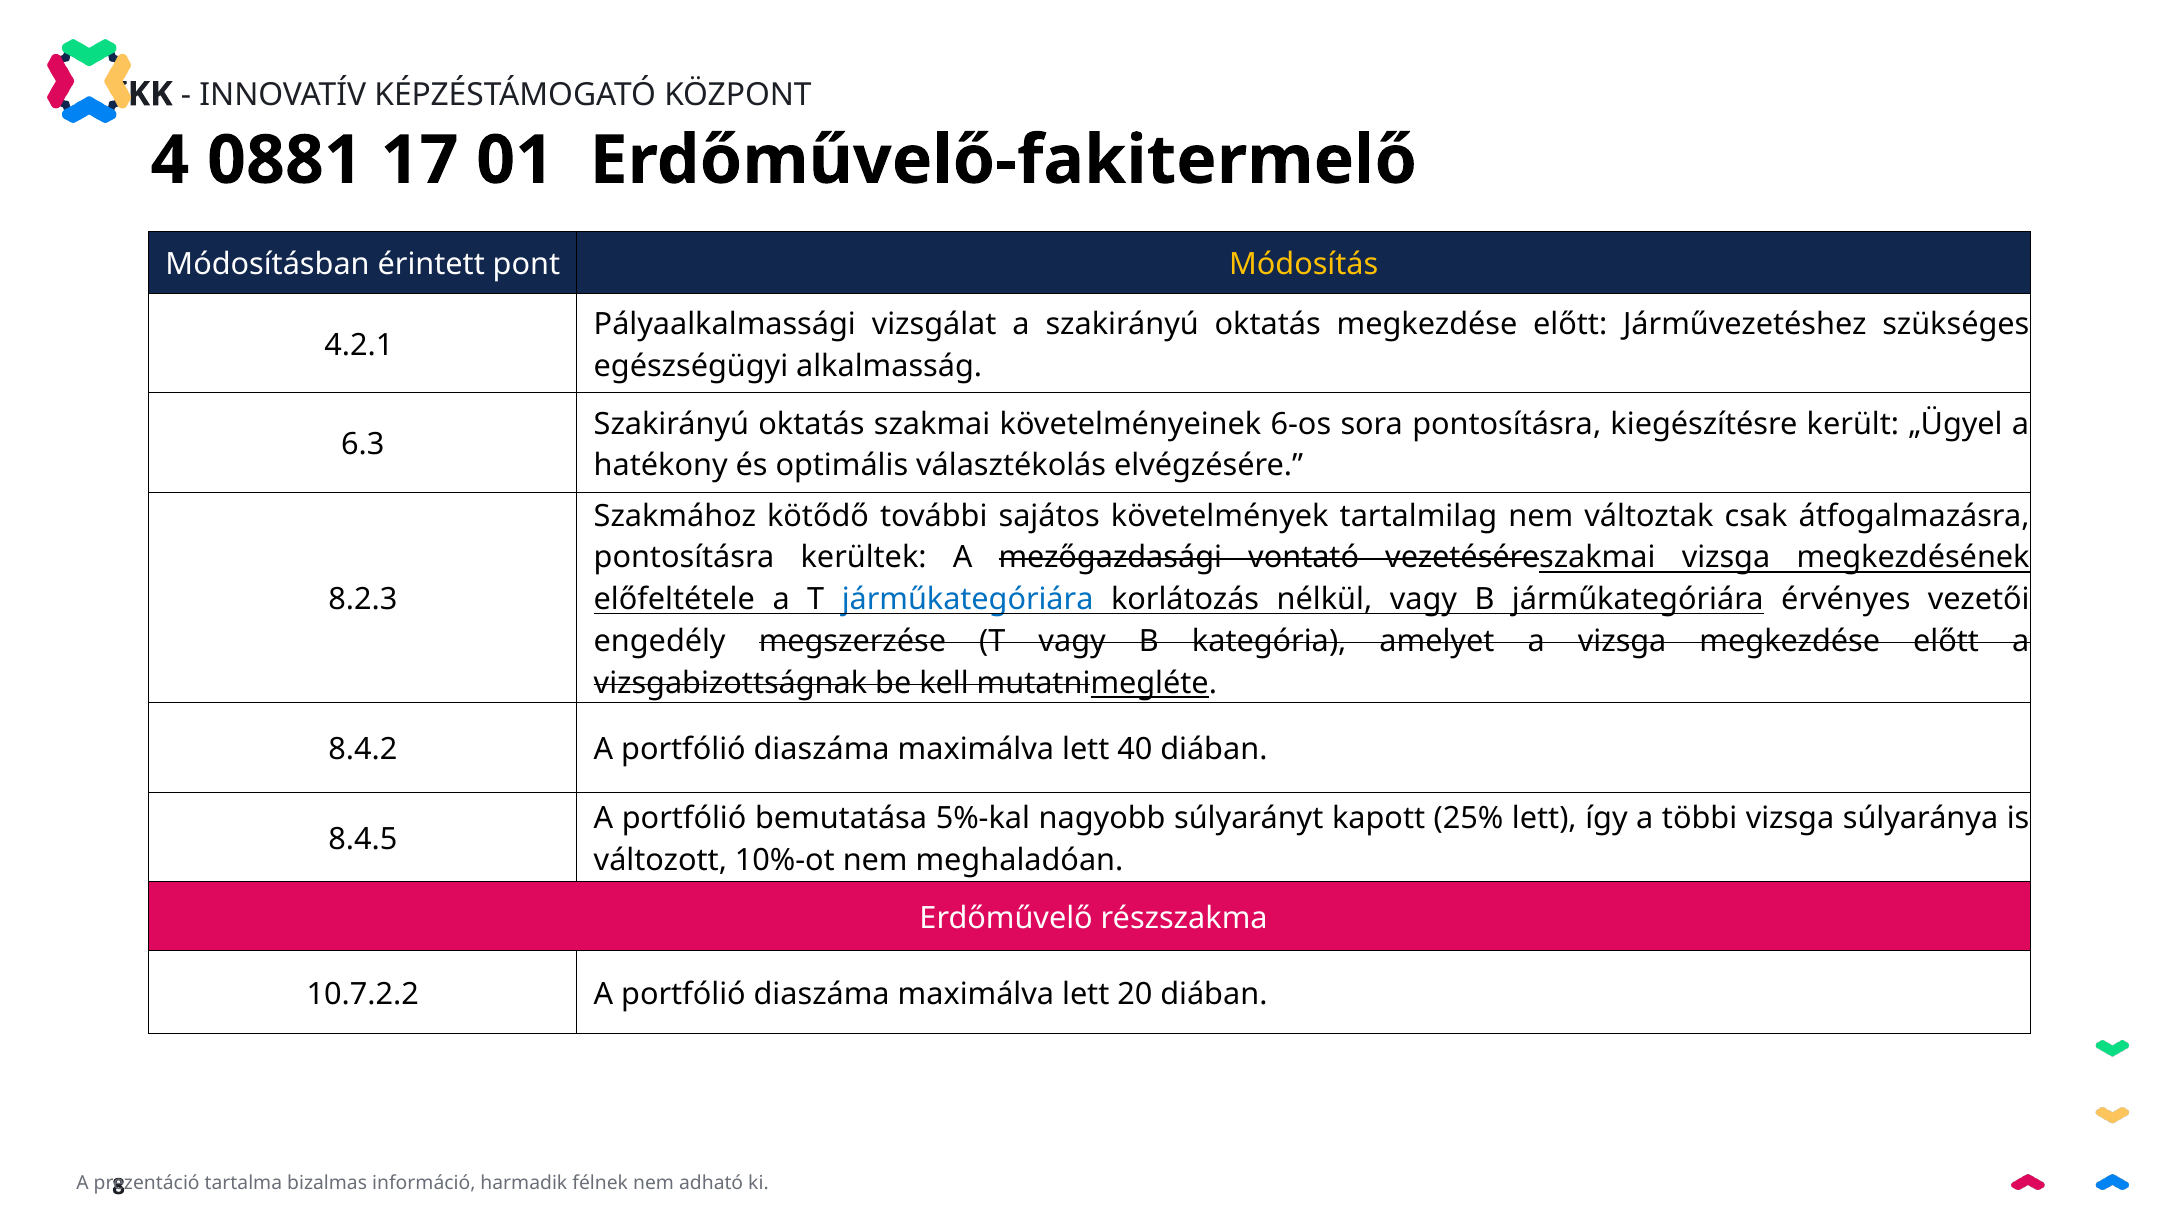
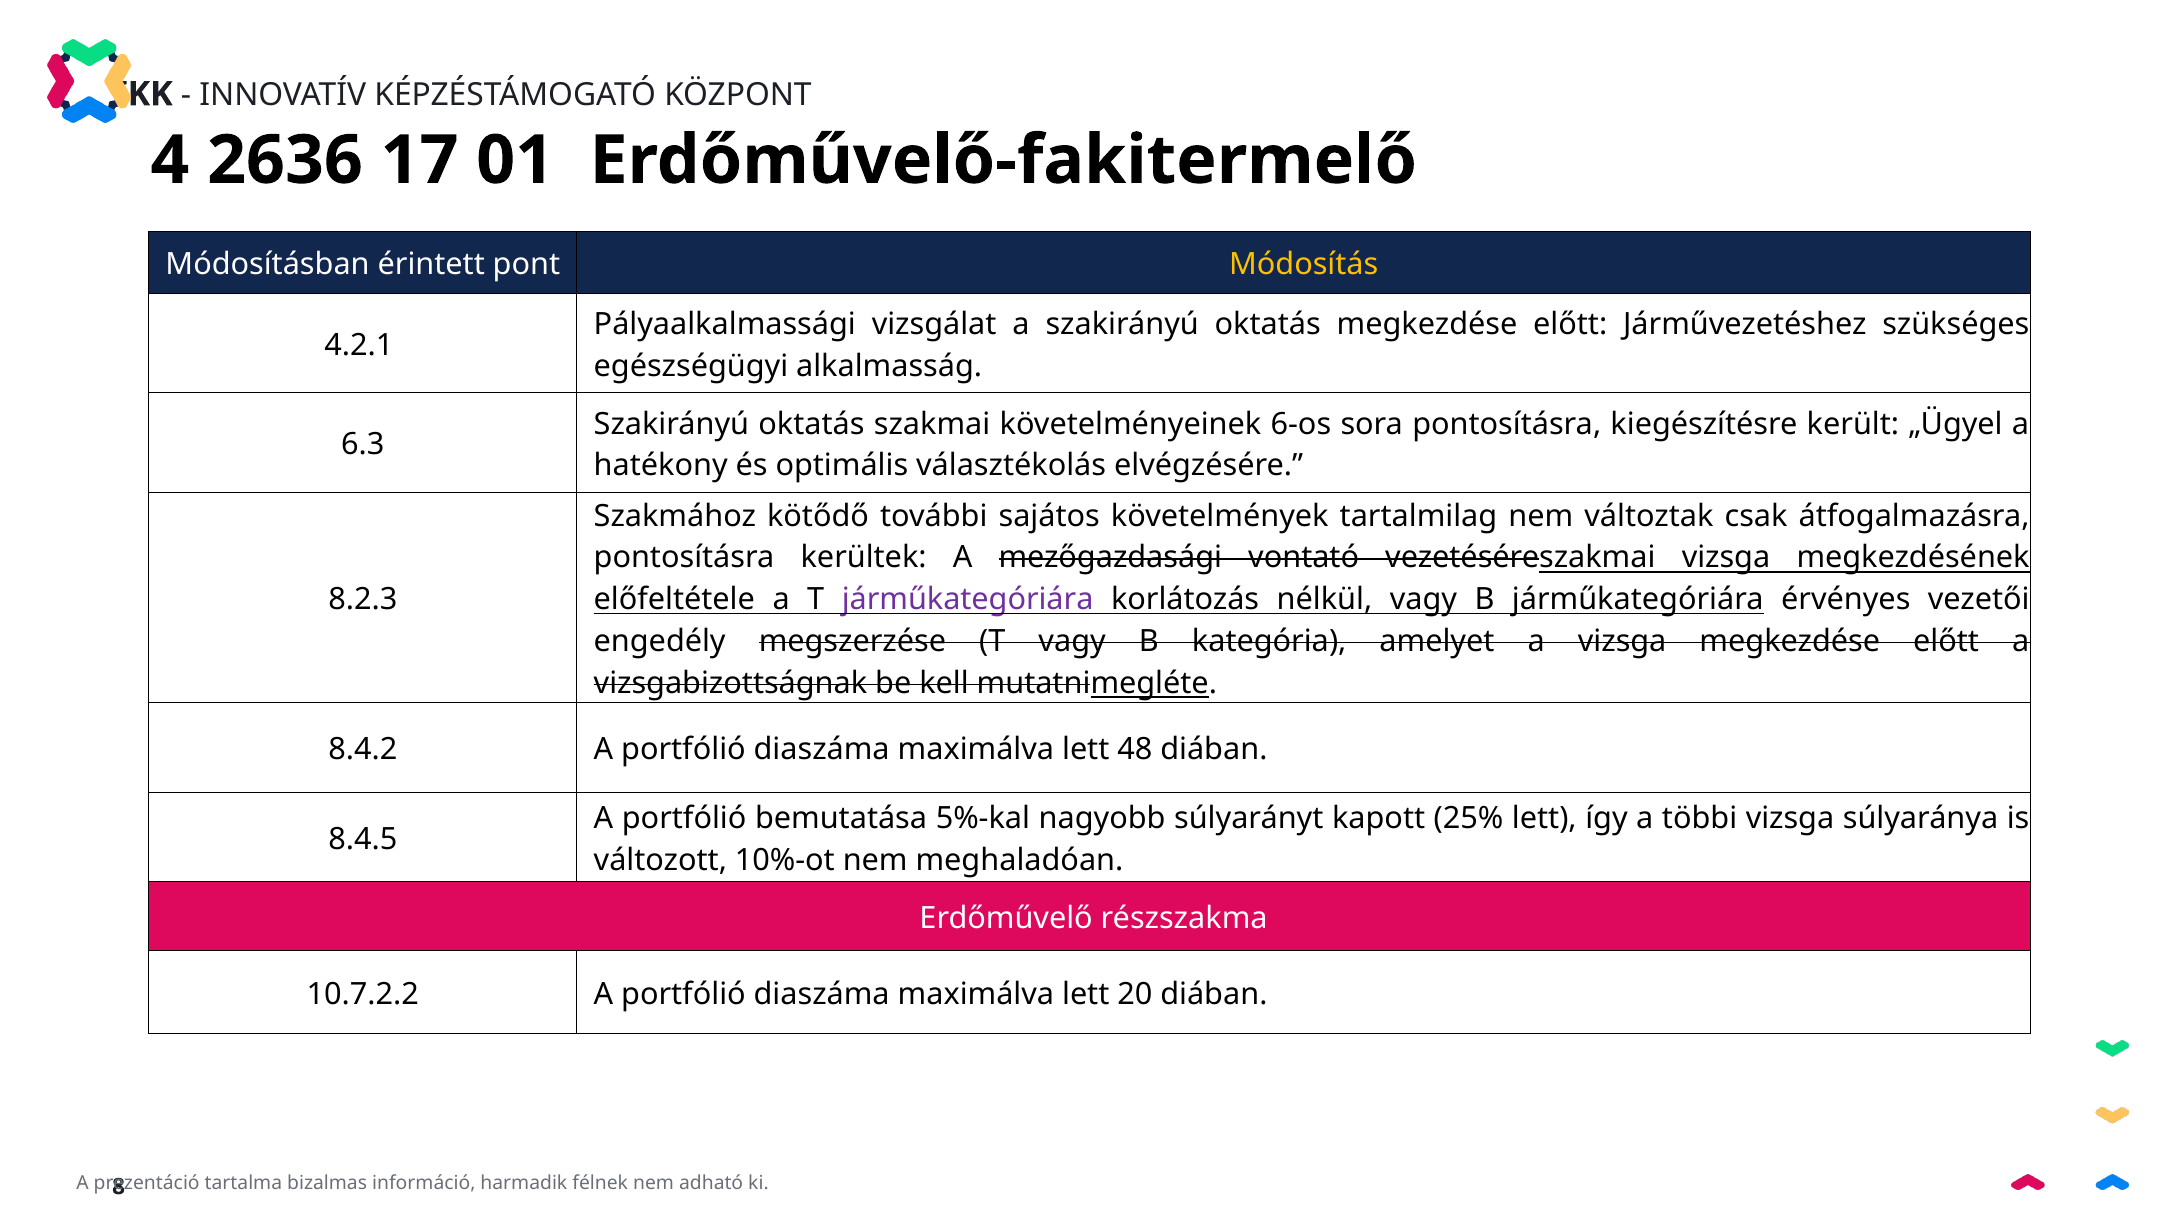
0881: 0881 -> 2636
járműkategóriára at (968, 599) colour: blue -> purple
40: 40 -> 48
